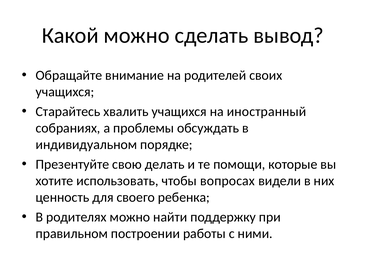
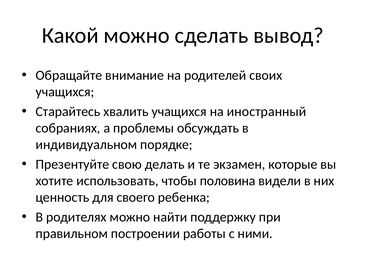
помощи: помощи -> экзамен
вопросах: вопросах -> половина
